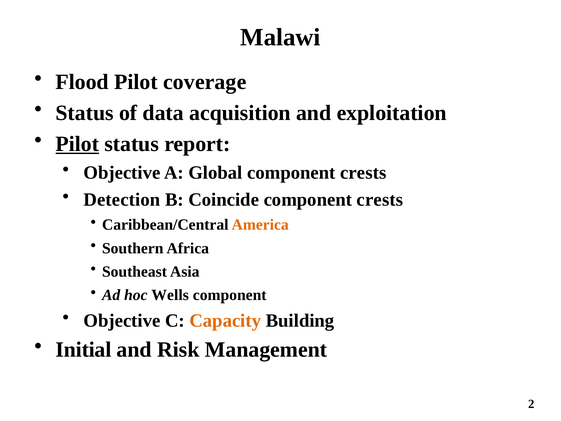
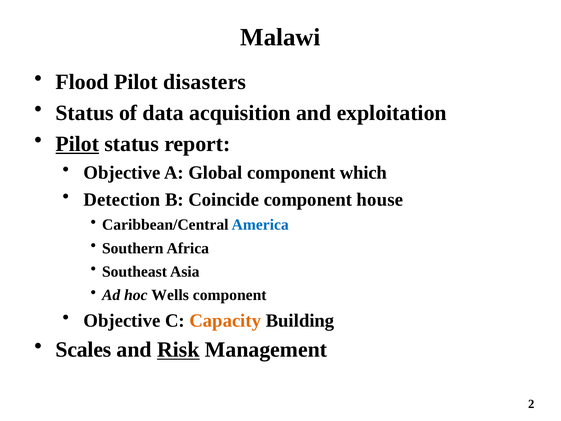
coverage: coverage -> disasters
Global component crests: crests -> which
crests at (380, 200): crests -> house
America colour: orange -> blue
Initial: Initial -> Scales
Risk underline: none -> present
